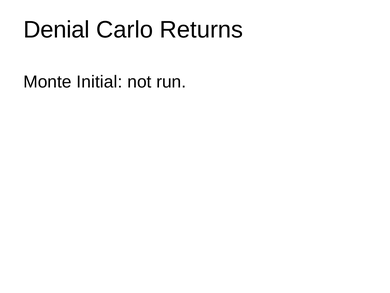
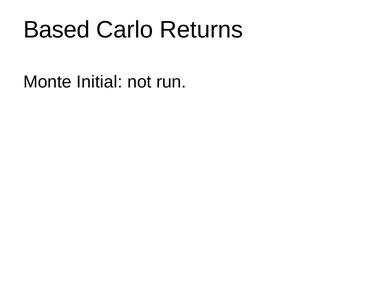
Denial: Denial -> Based
